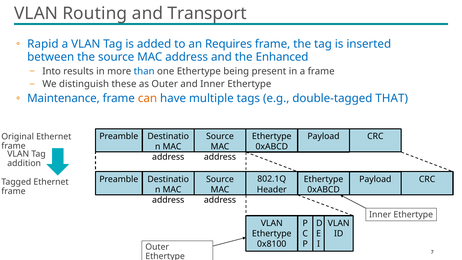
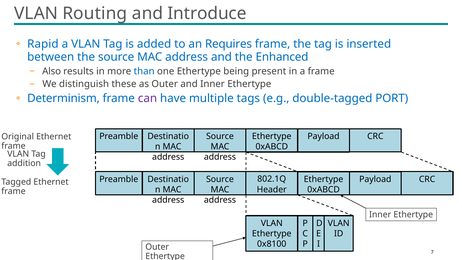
Transport: Transport -> Introduce
Into: Into -> Also
Maintenance: Maintenance -> Determinism
can colour: orange -> purple
THAT: THAT -> PORT
